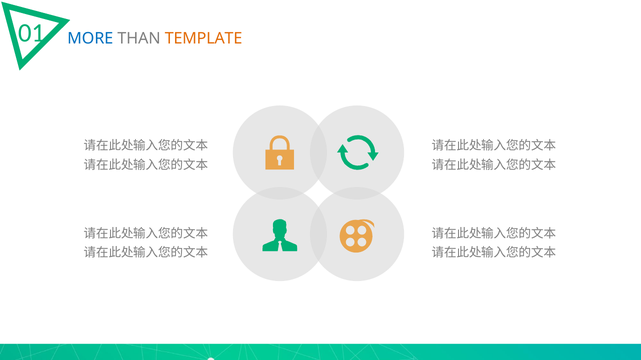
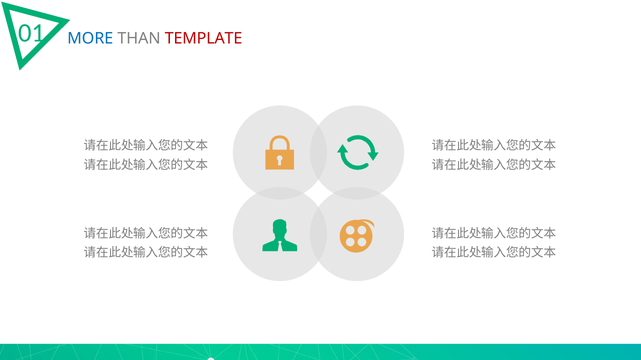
TEMPLATE colour: orange -> red
